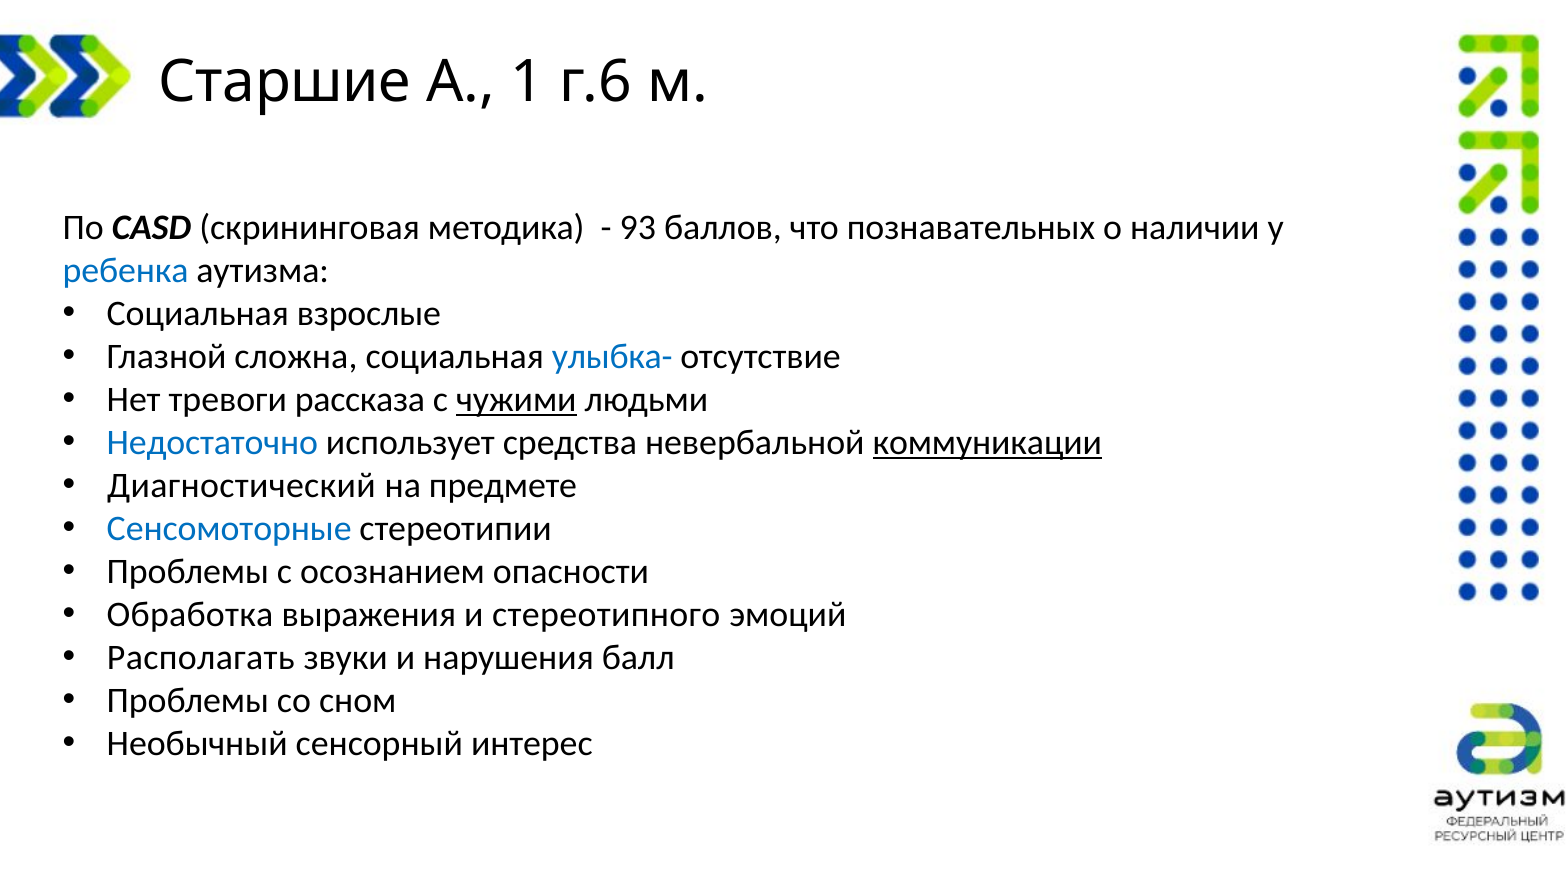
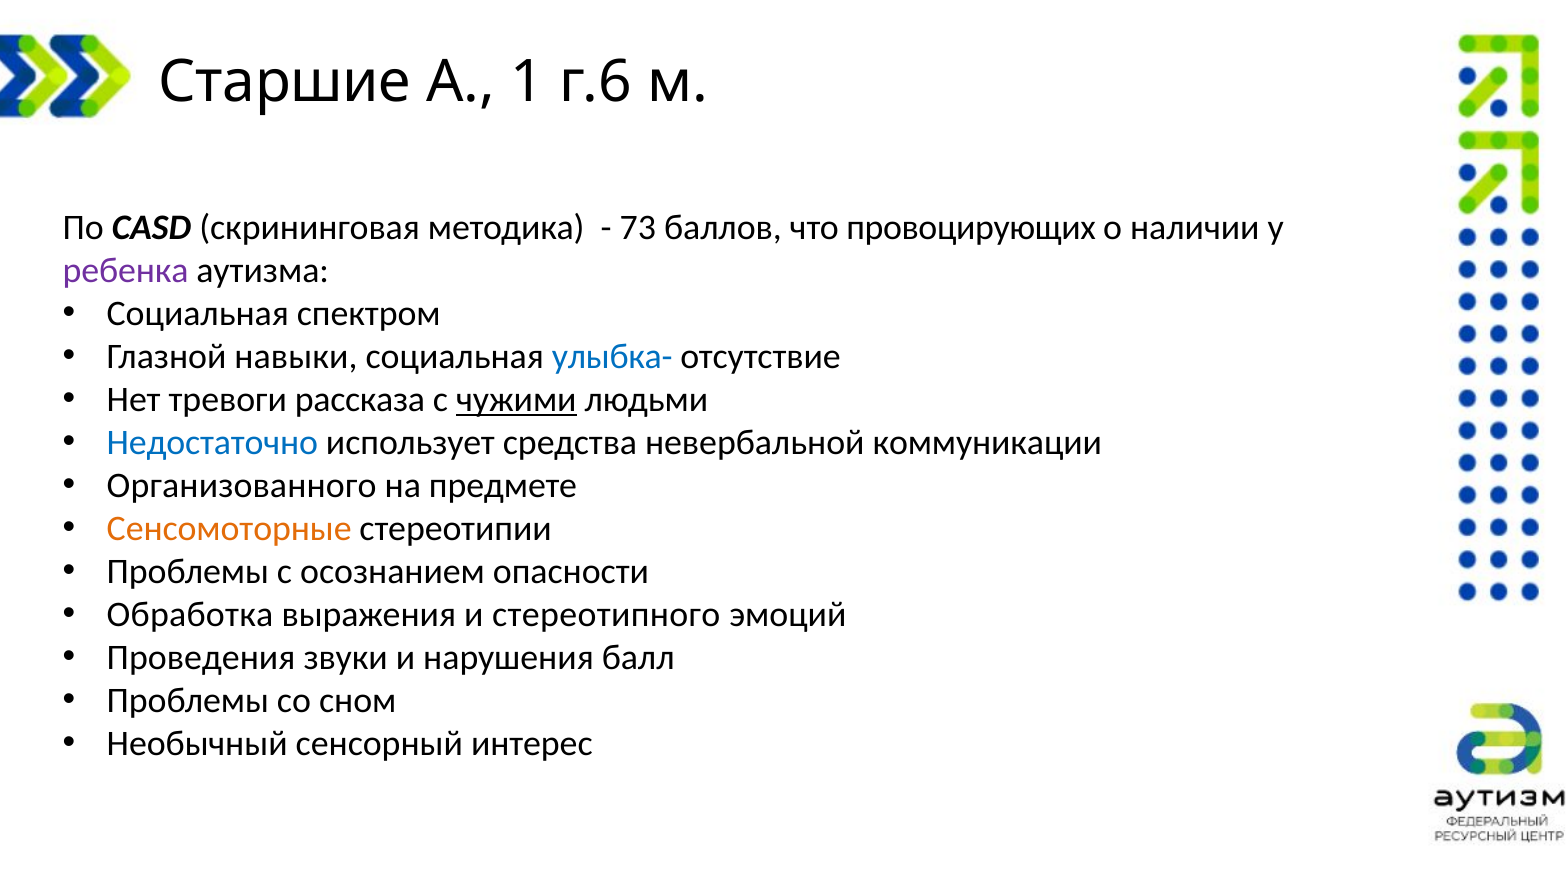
93: 93 -> 73
познавательных: познавательных -> провоцирующих
ребенка colour: blue -> purple
взрослые: взрослые -> спектром
сложна: сложна -> навыки
коммуникации underline: present -> none
Диагностический: Диагностический -> Организованного
Сенсомоторные colour: blue -> orange
Располагать: Располагать -> Проведения
